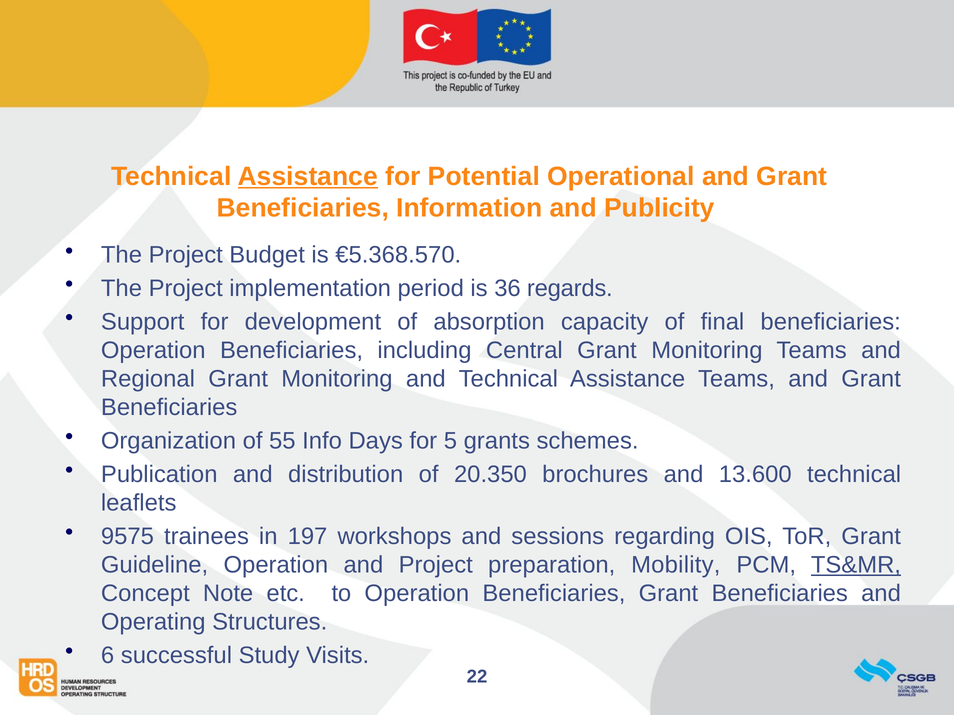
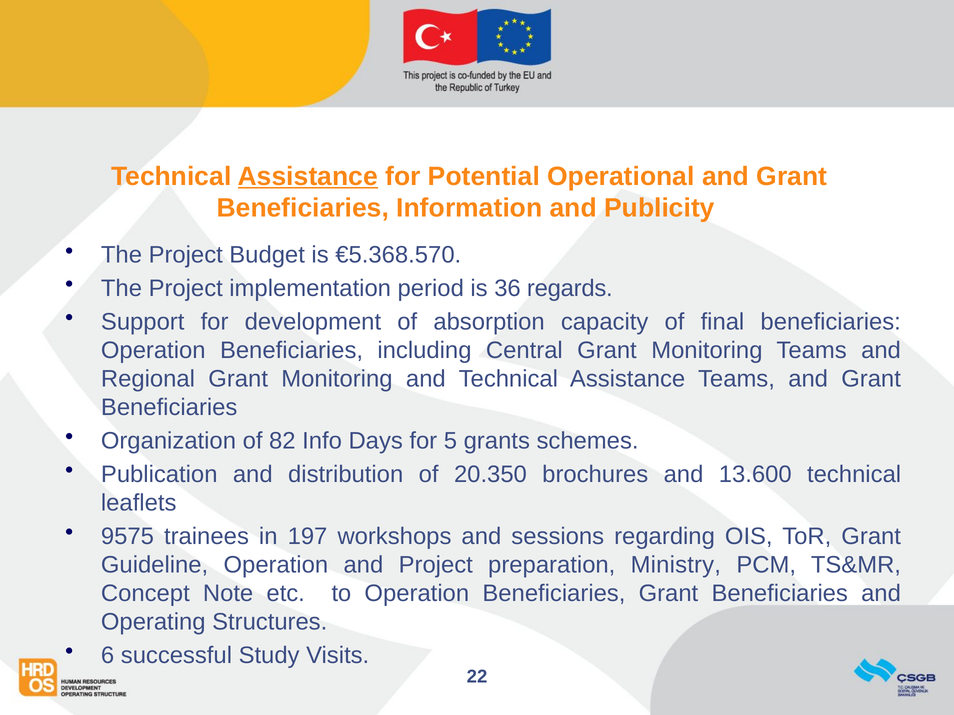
55: 55 -> 82
Mobility: Mobility -> Ministry
TS&MR underline: present -> none
